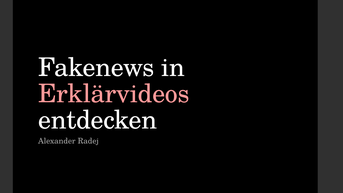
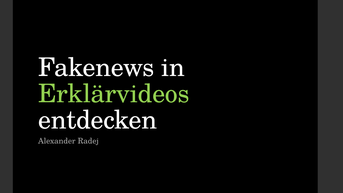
Erklärvideos colour: pink -> light green
